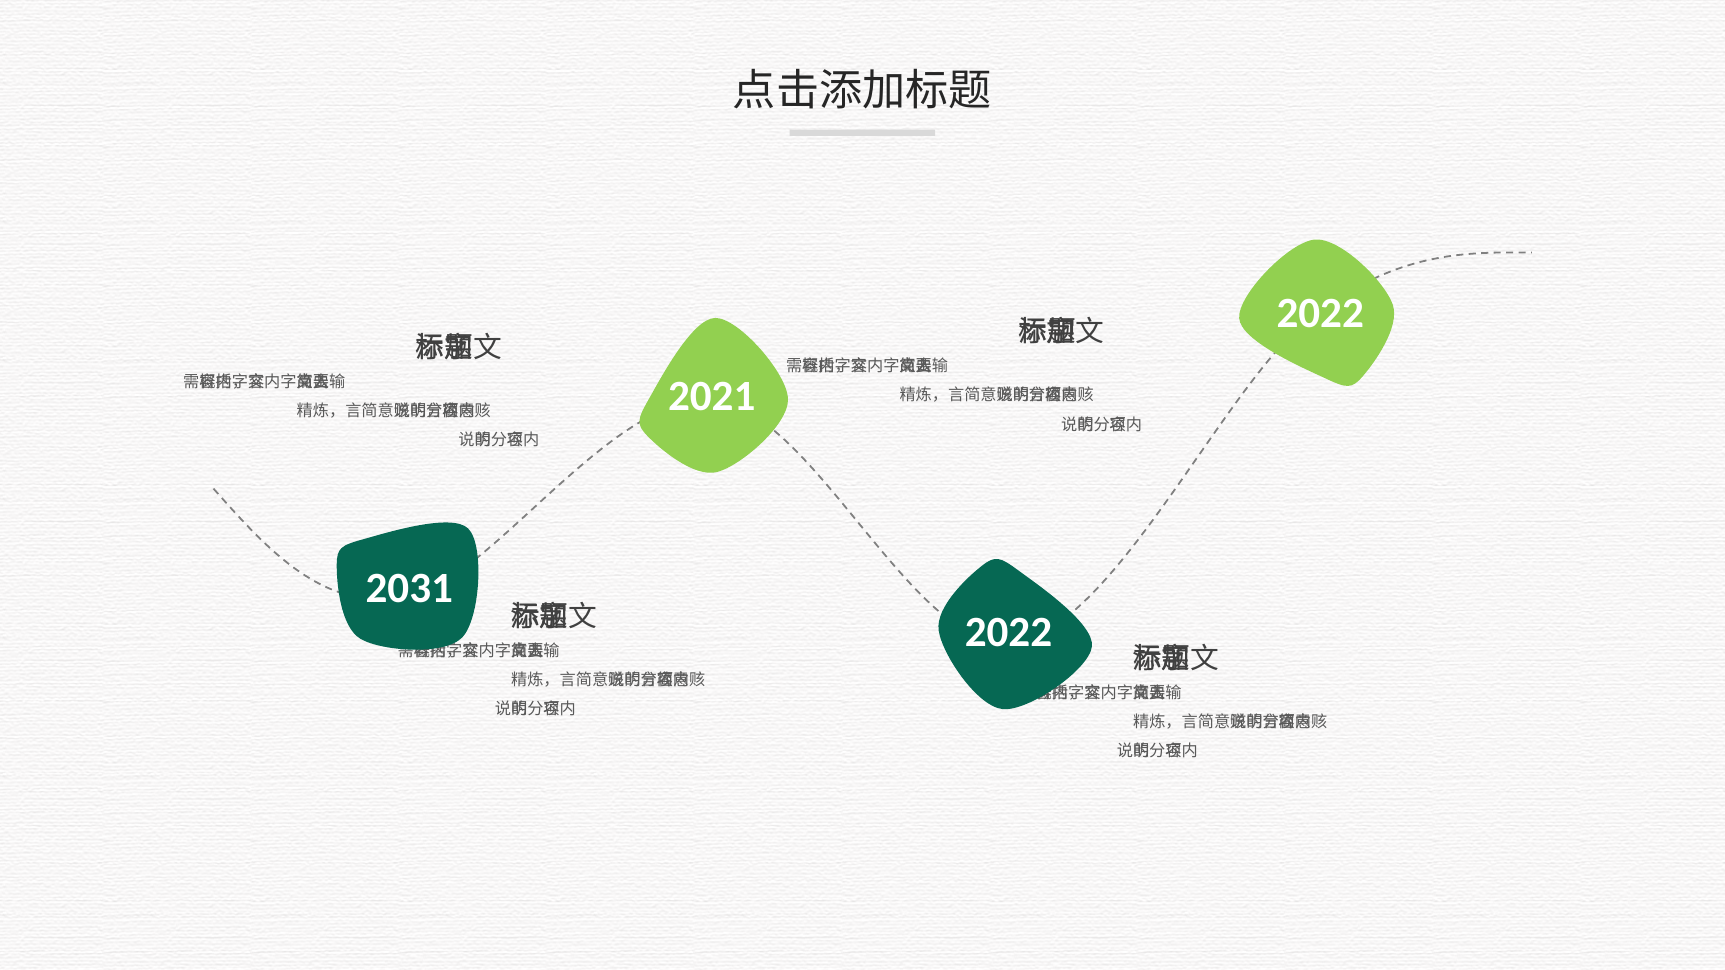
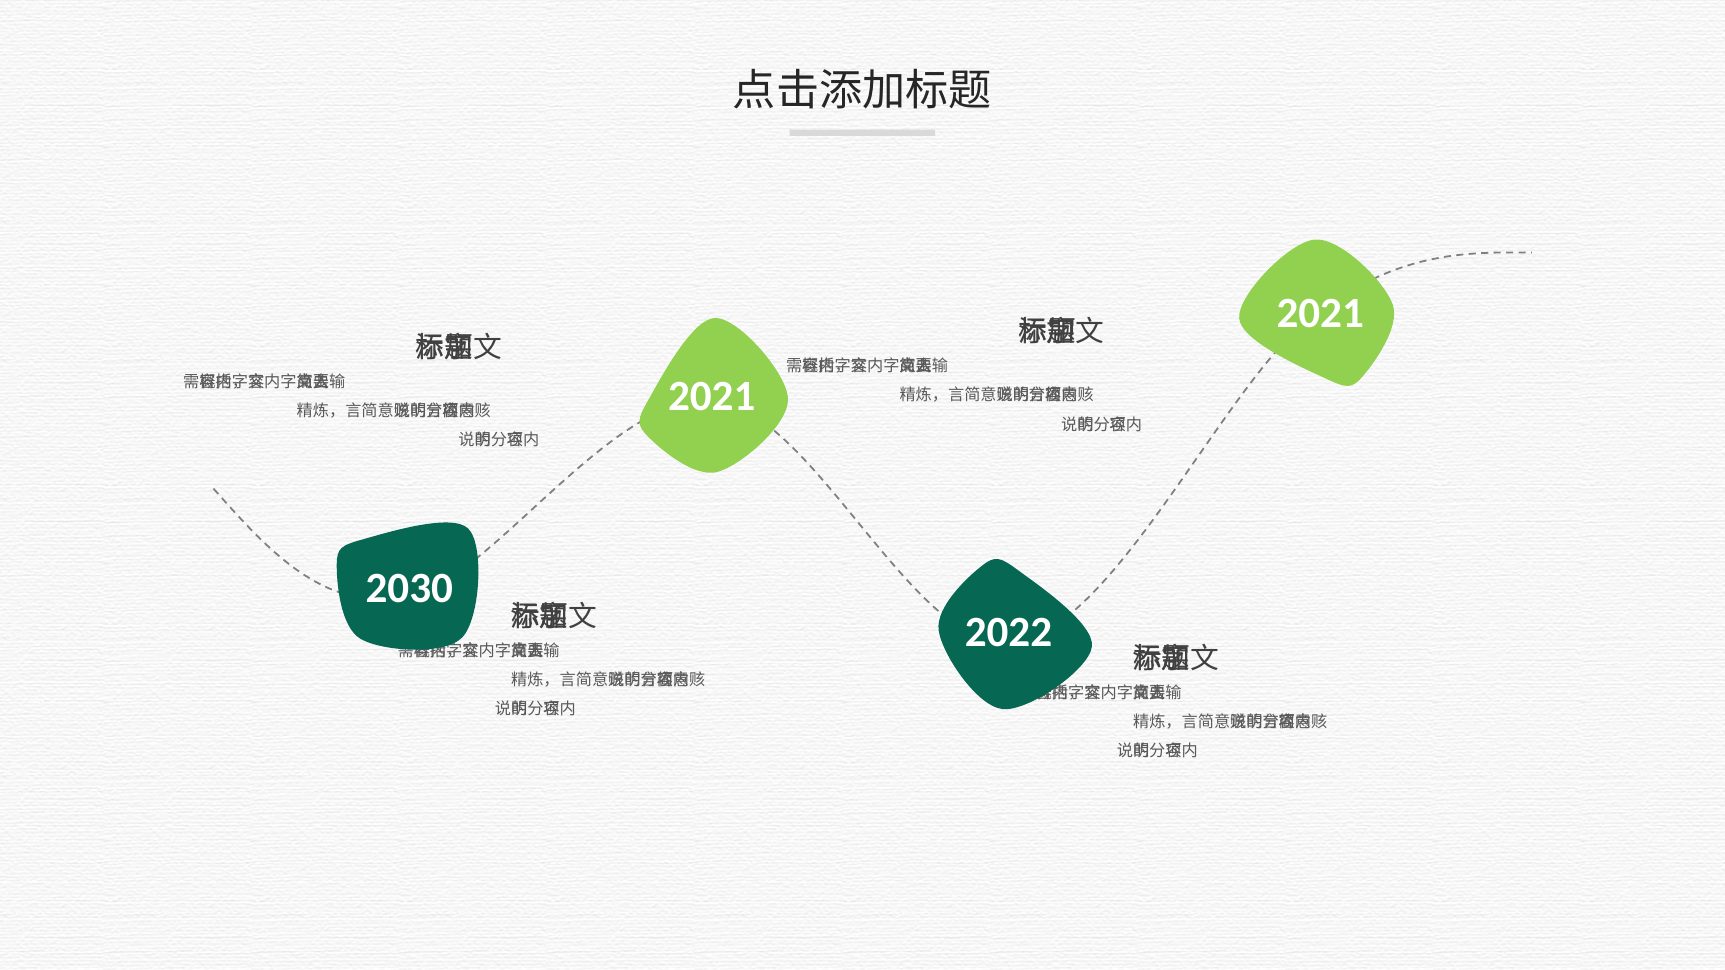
2022 at (1320, 313): 2022 -> 2021
2031: 2031 -> 2030
